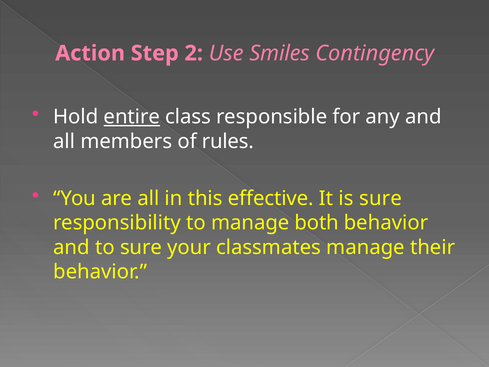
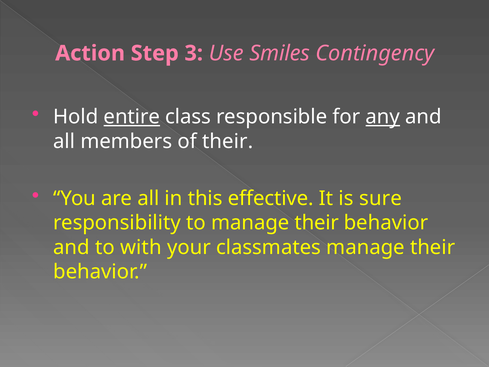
2: 2 -> 3
any underline: none -> present
of rules: rules -> their
to manage both: both -> their
to sure: sure -> with
